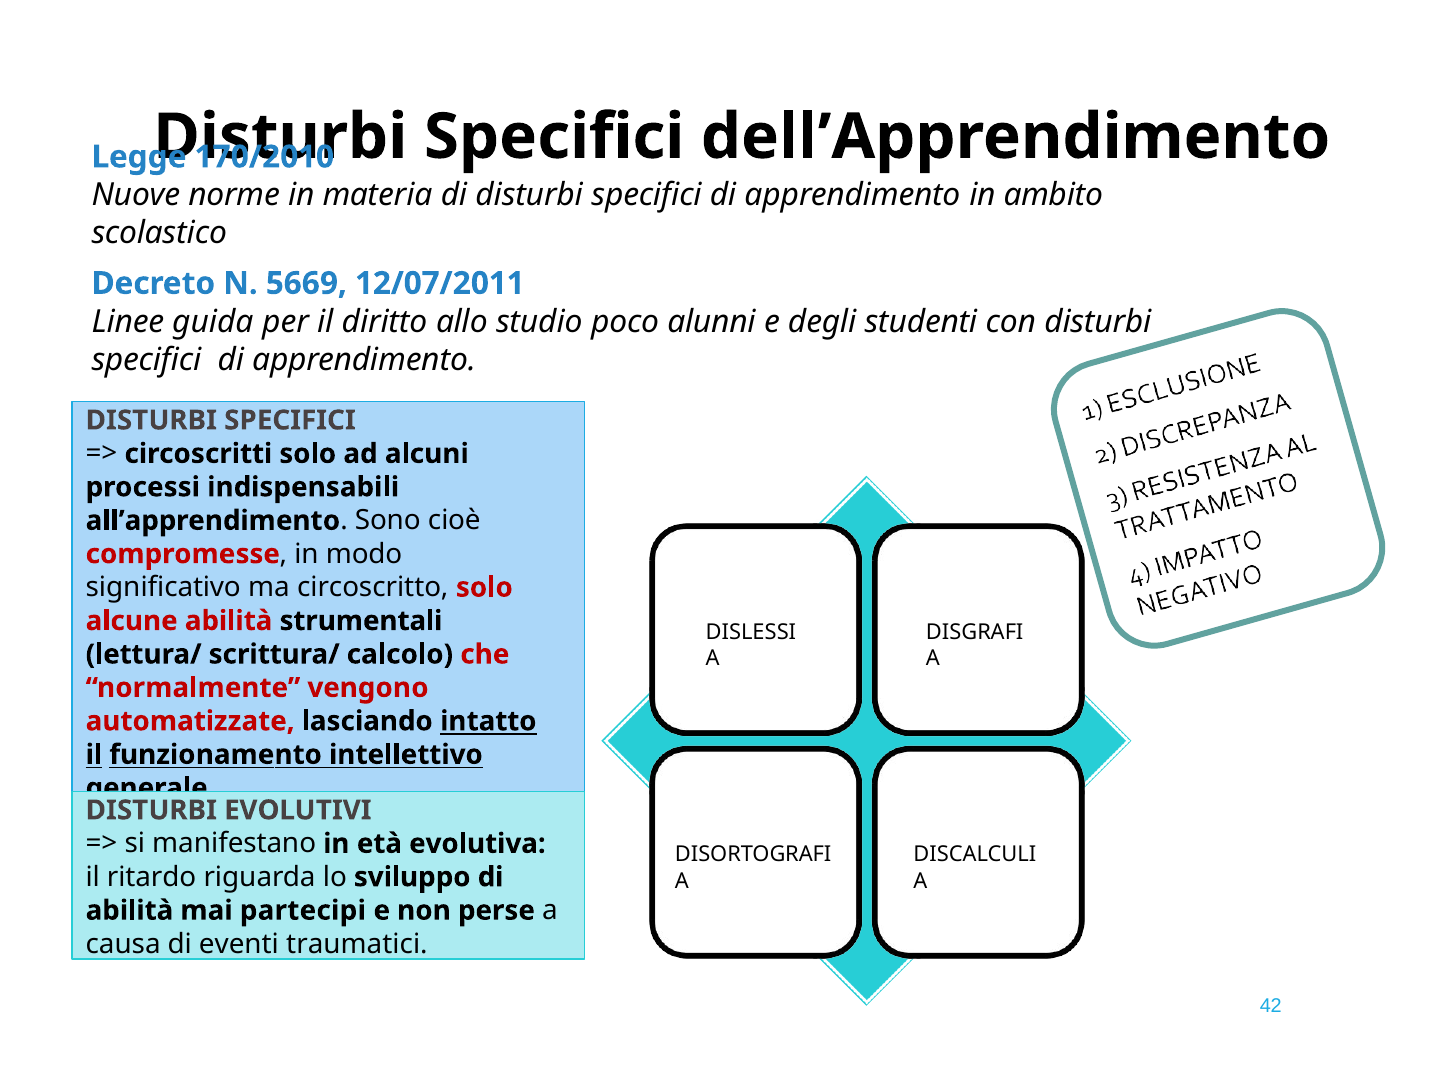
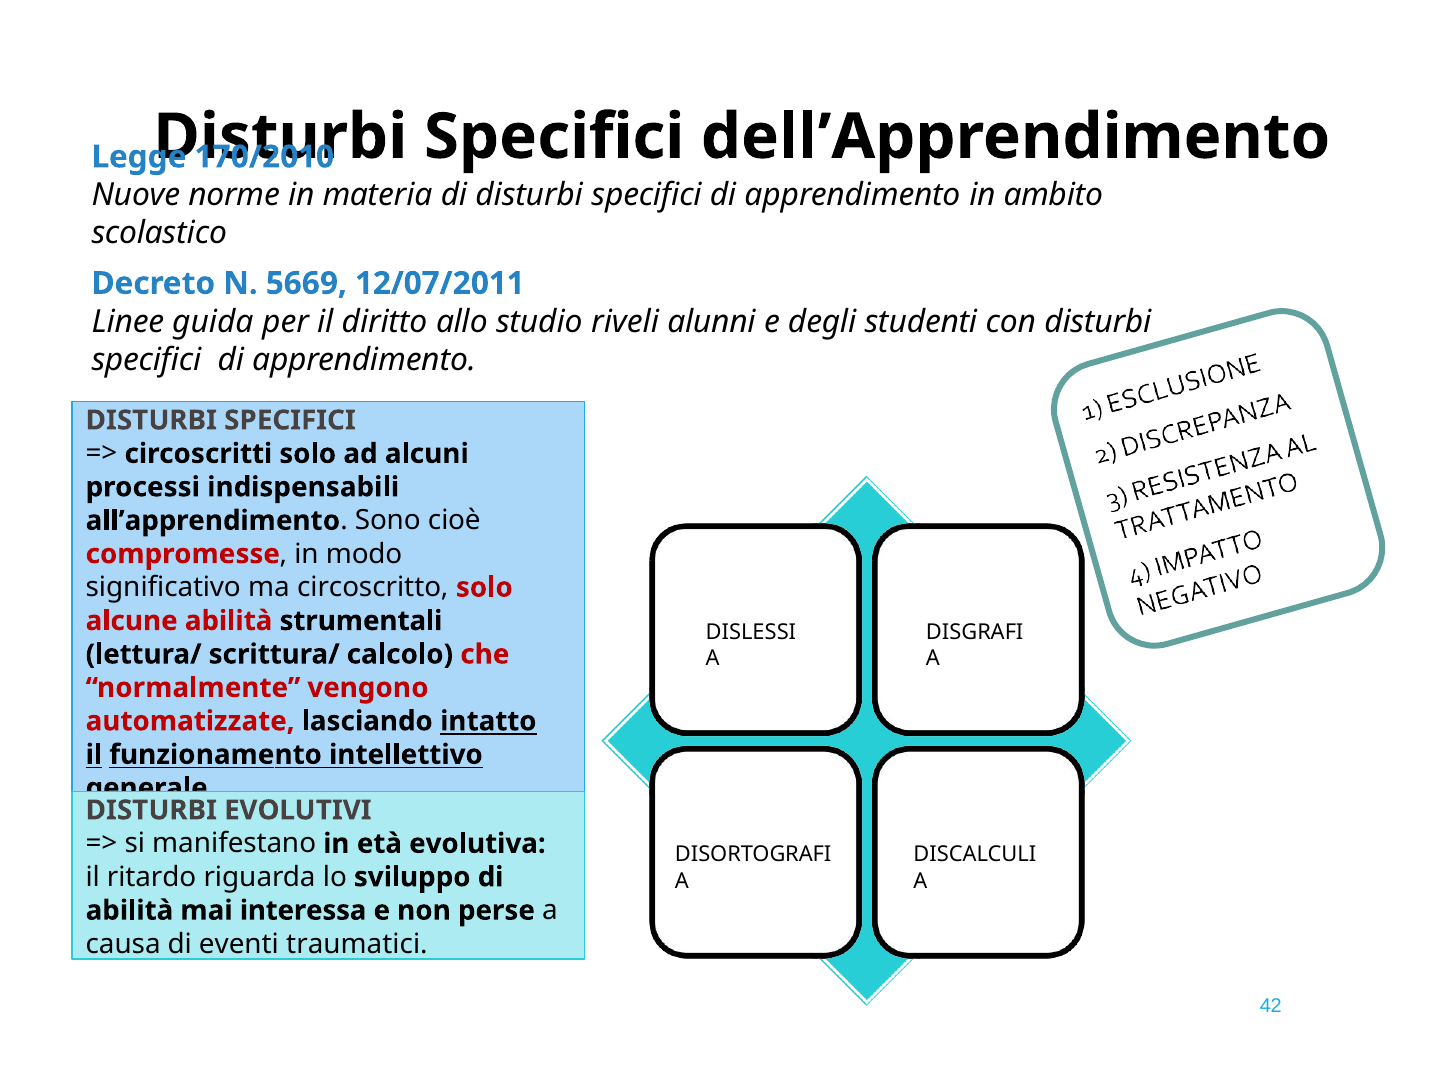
poco: poco -> riveli
partecipi: partecipi -> interessa
